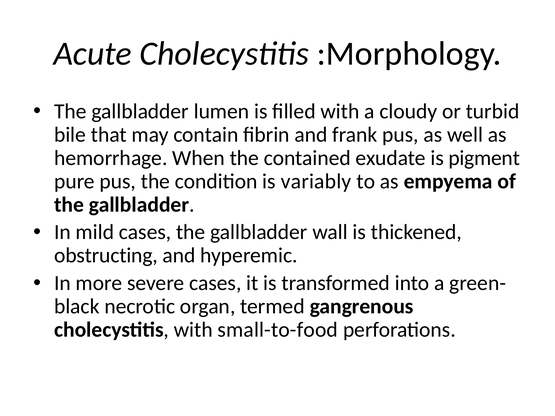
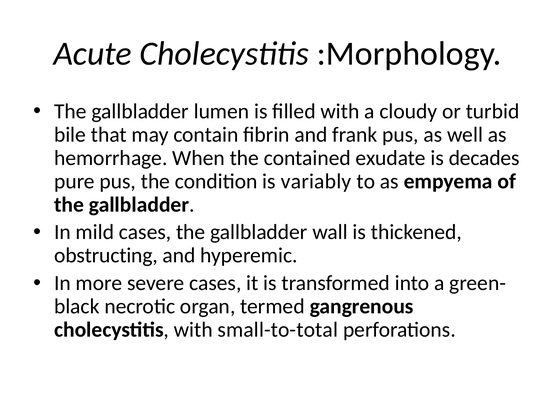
pigment: pigment -> decades
small-to-food: small-to-food -> small-to-total
